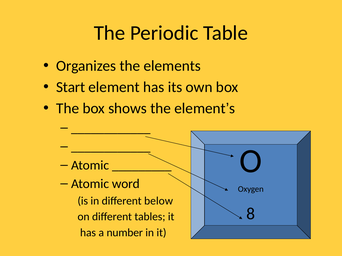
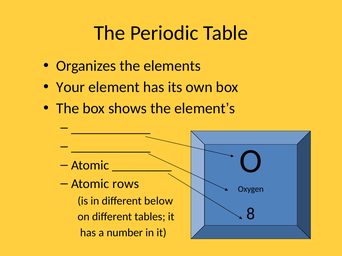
Start: Start -> Your
word: word -> rows
